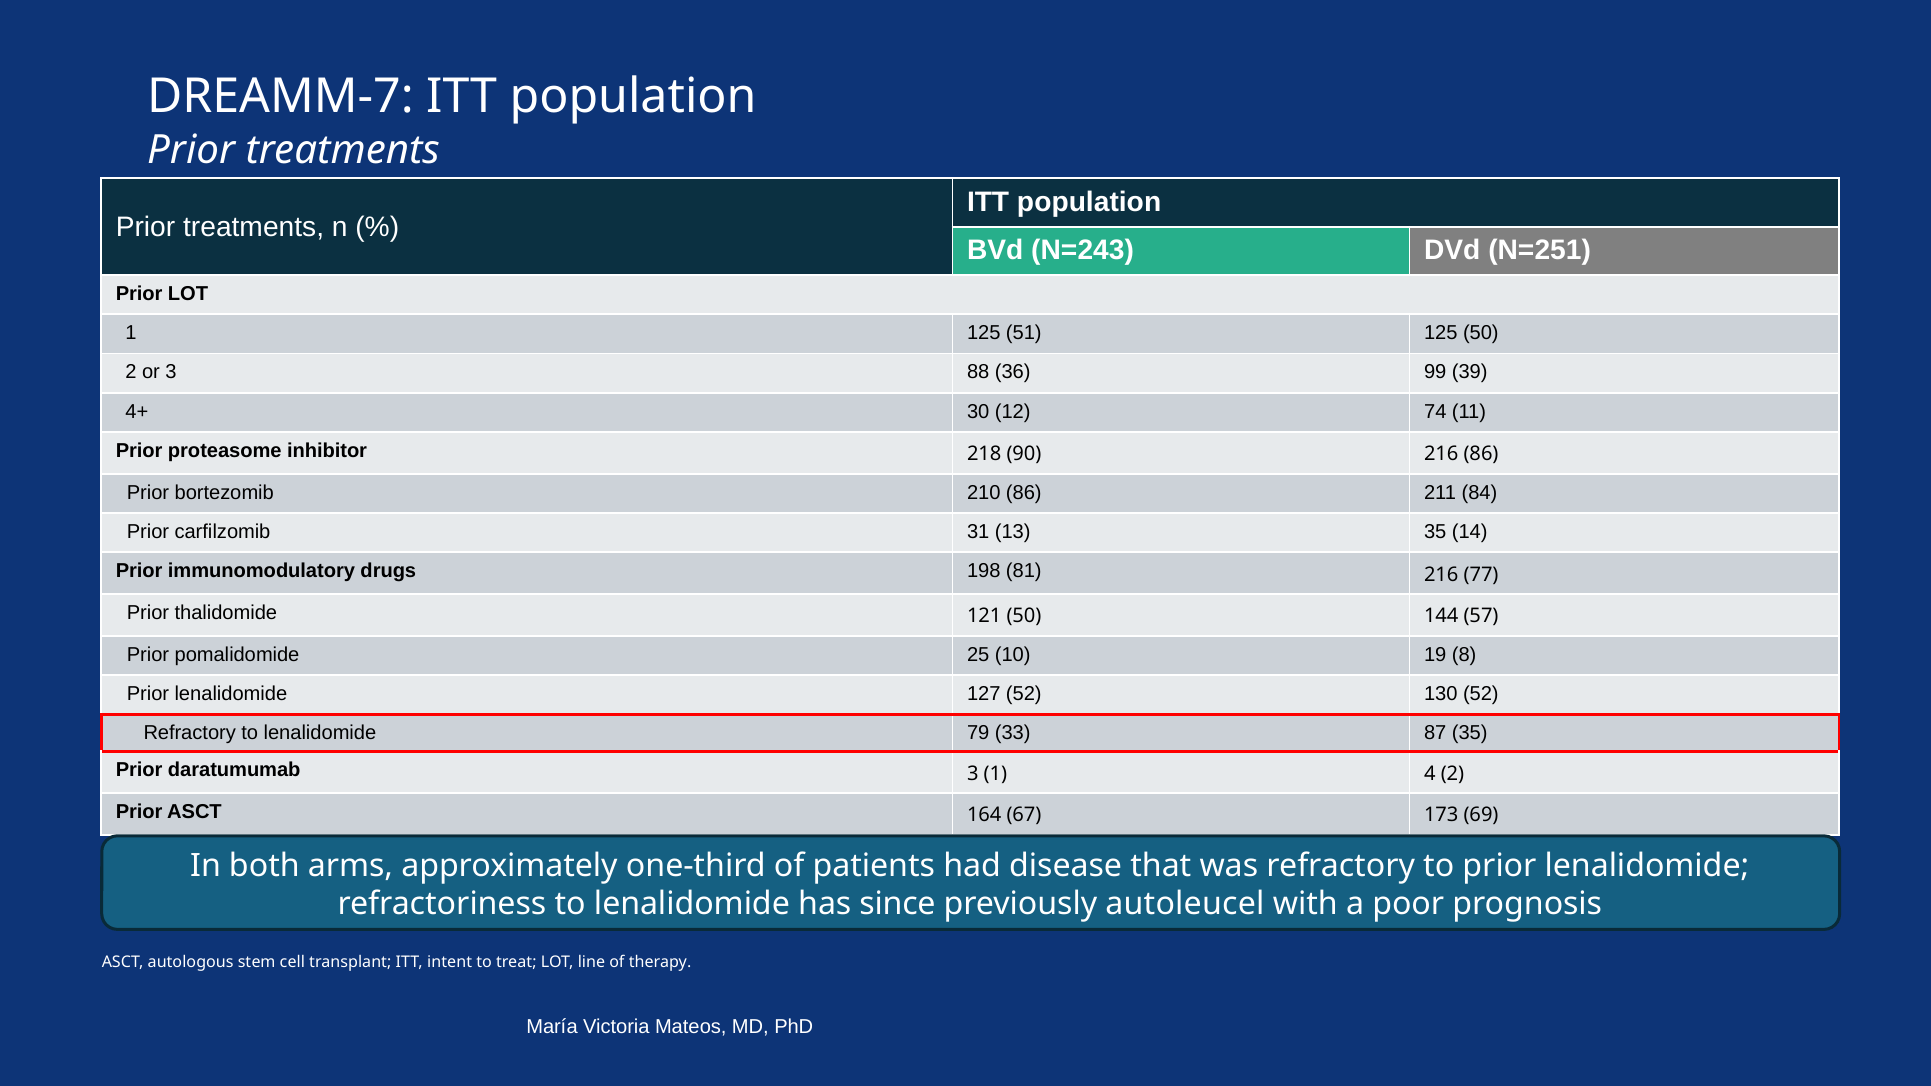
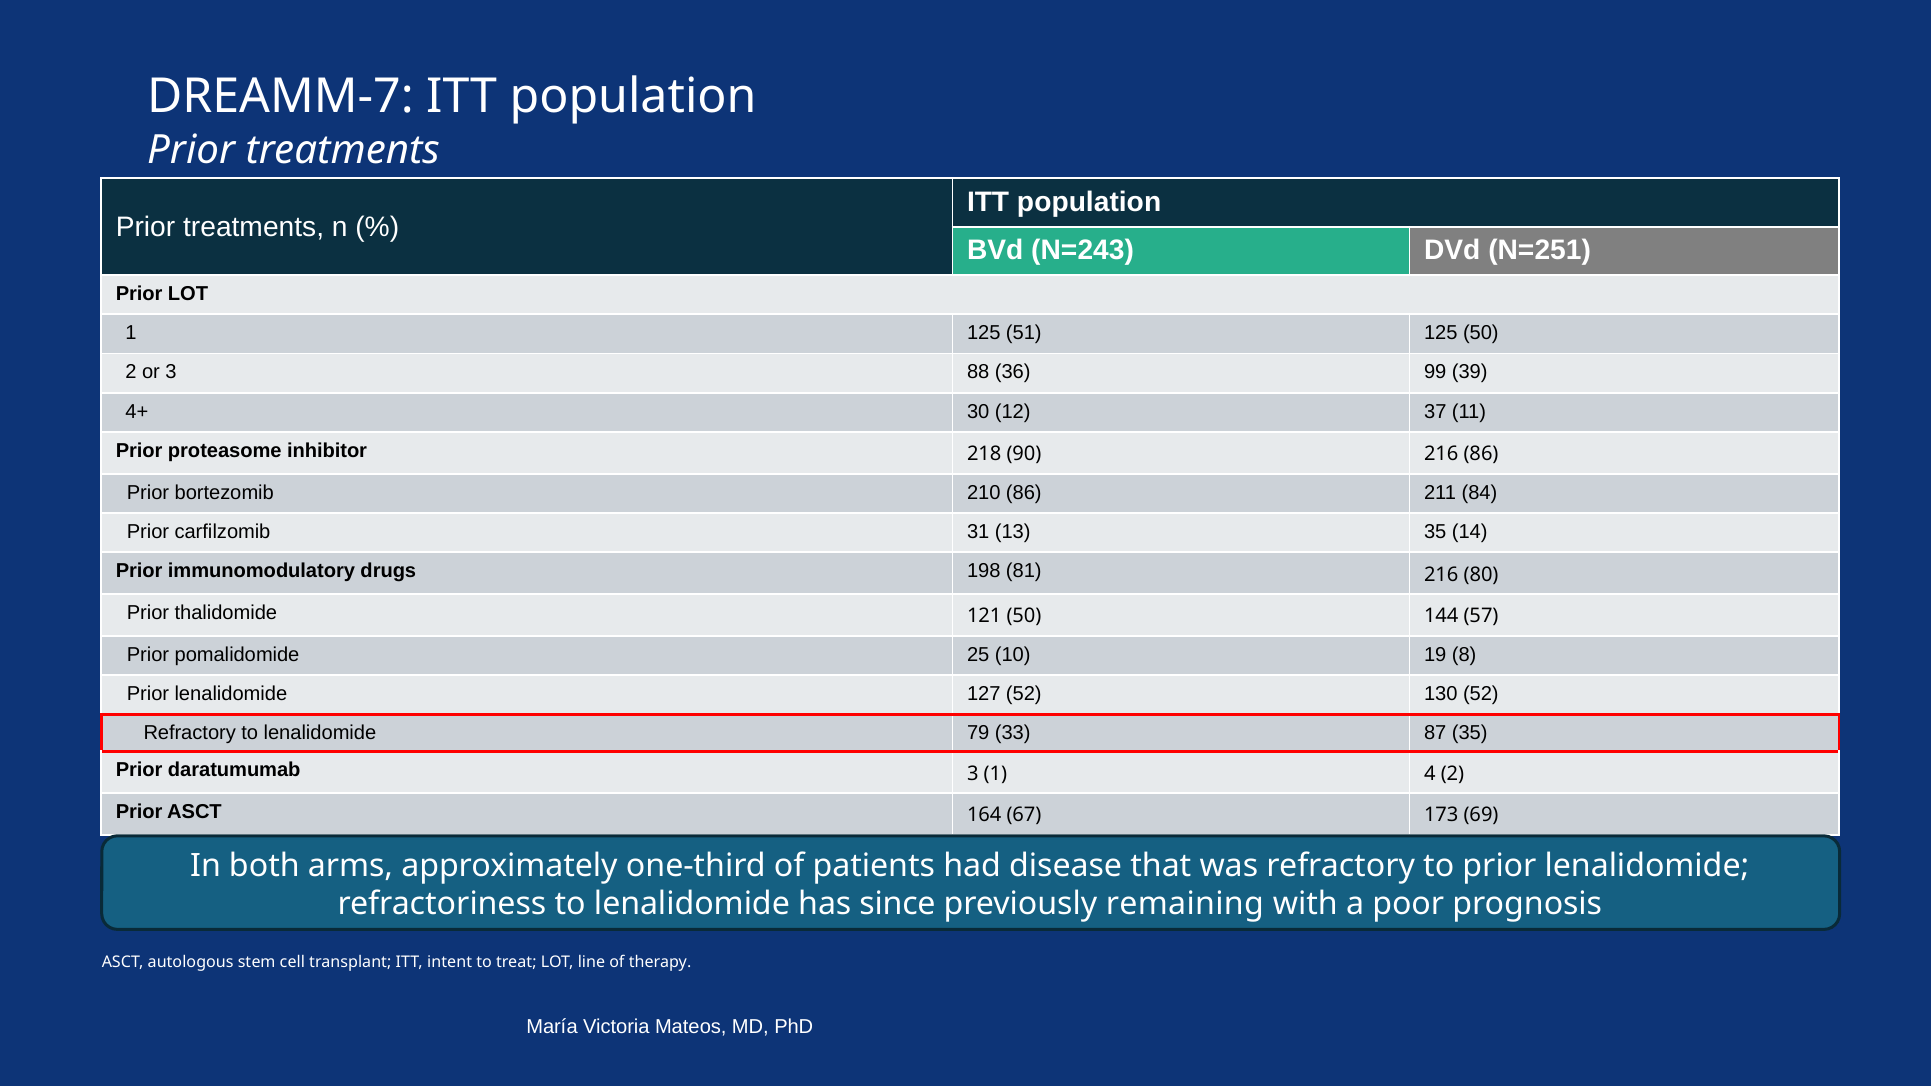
74: 74 -> 37
77: 77 -> 80
autoleucel: autoleucel -> remaining
